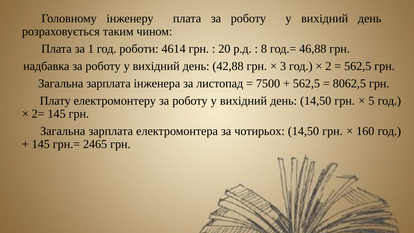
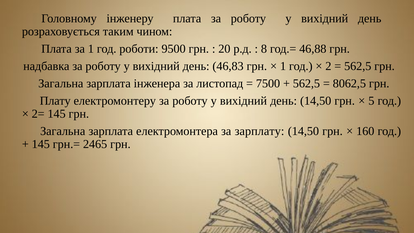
4614: 4614 -> 9500
42,88: 42,88 -> 46,83
3 at (283, 66): 3 -> 1
чотирьох: чотирьох -> зарплату
